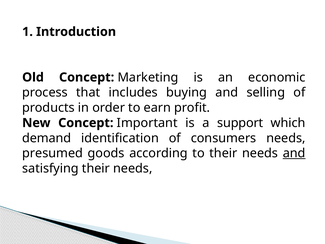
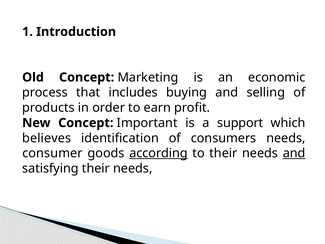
demand: demand -> believes
presumed: presumed -> consumer
according underline: none -> present
